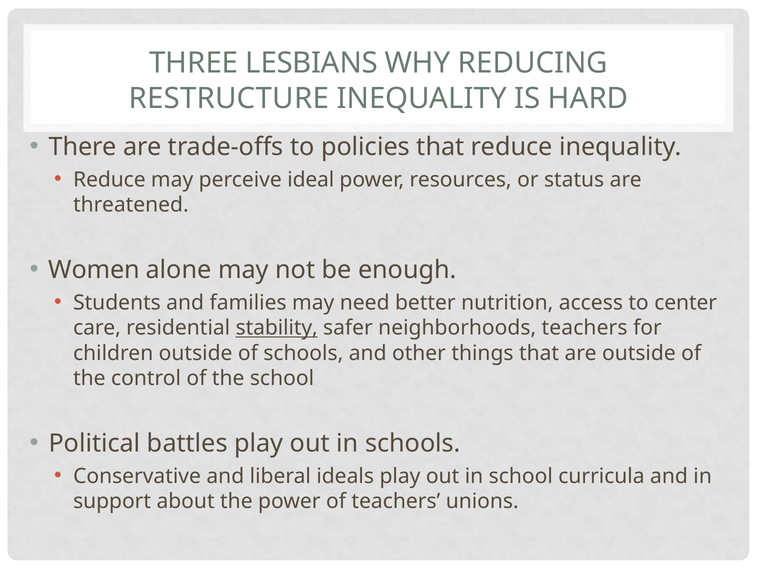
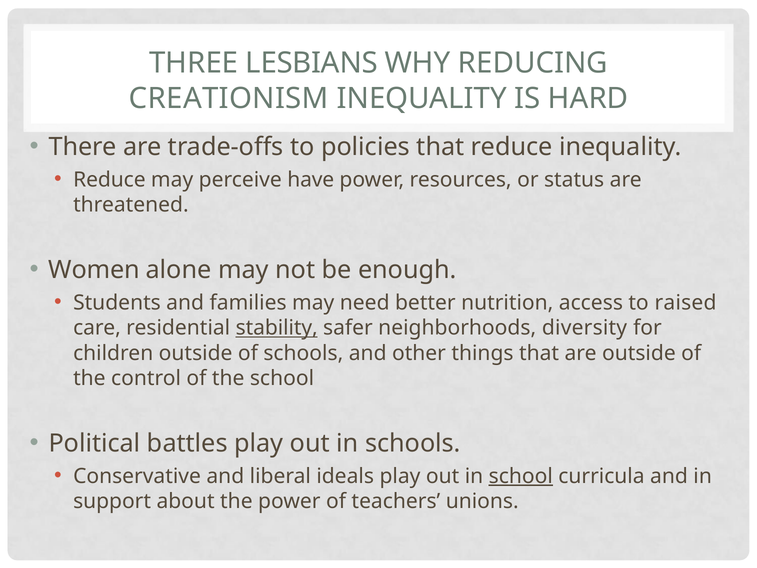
RESTRUCTURE: RESTRUCTURE -> CREATIONISM
ideal: ideal -> have
center: center -> raised
neighborhoods teachers: teachers -> diversity
school at (521, 476) underline: none -> present
